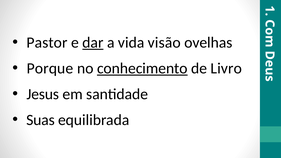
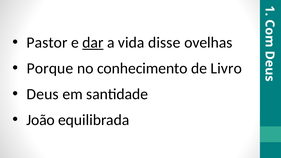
visão: visão -> disse
conhecimento underline: present -> none
Jesus: Jesus -> Deus
Suas: Suas -> João
